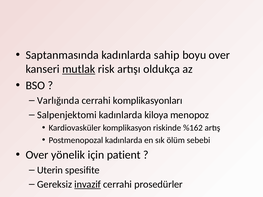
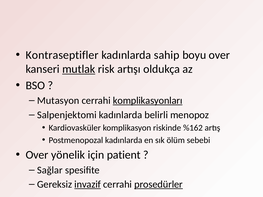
Saptanmasında: Saptanmasında -> Kontraseptifler
Varlığında: Varlığında -> Mutasyon
komplikasyonları underline: none -> present
kiloya: kiloya -> belirli
Uterin: Uterin -> Sağlar
prosedürler underline: none -> present
